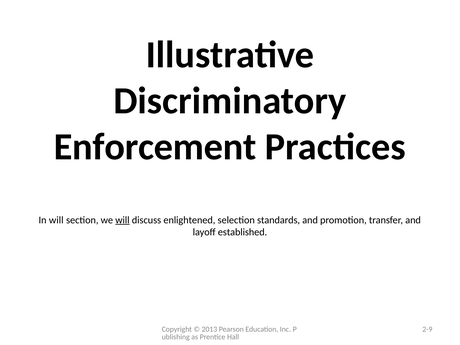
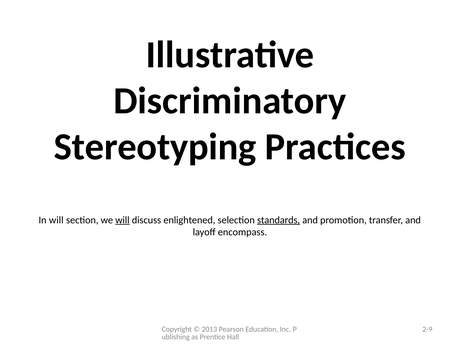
Enforcement: Enforcement -> Stereotyping
standards underline: none -> present
established: established -> encompass
